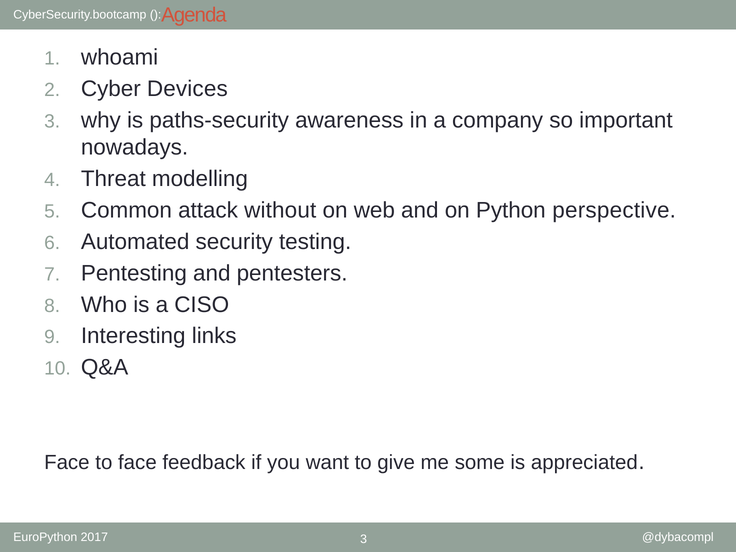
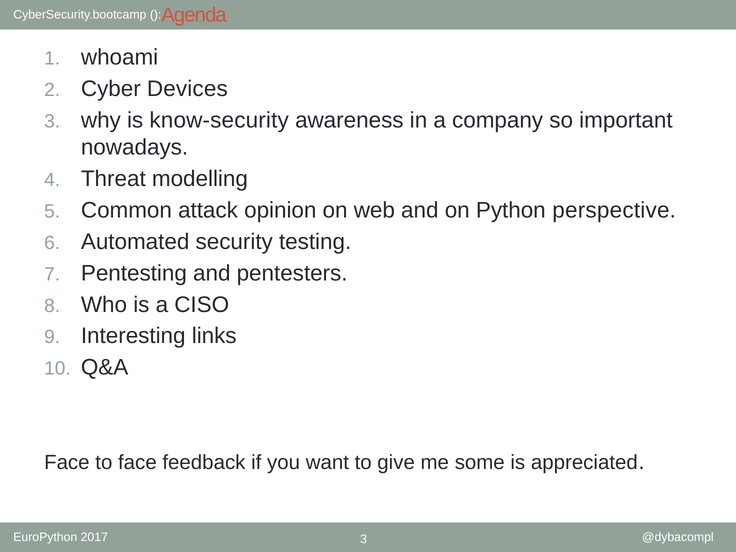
paths-security: paths-security -> know-security
without: without -> opinion
